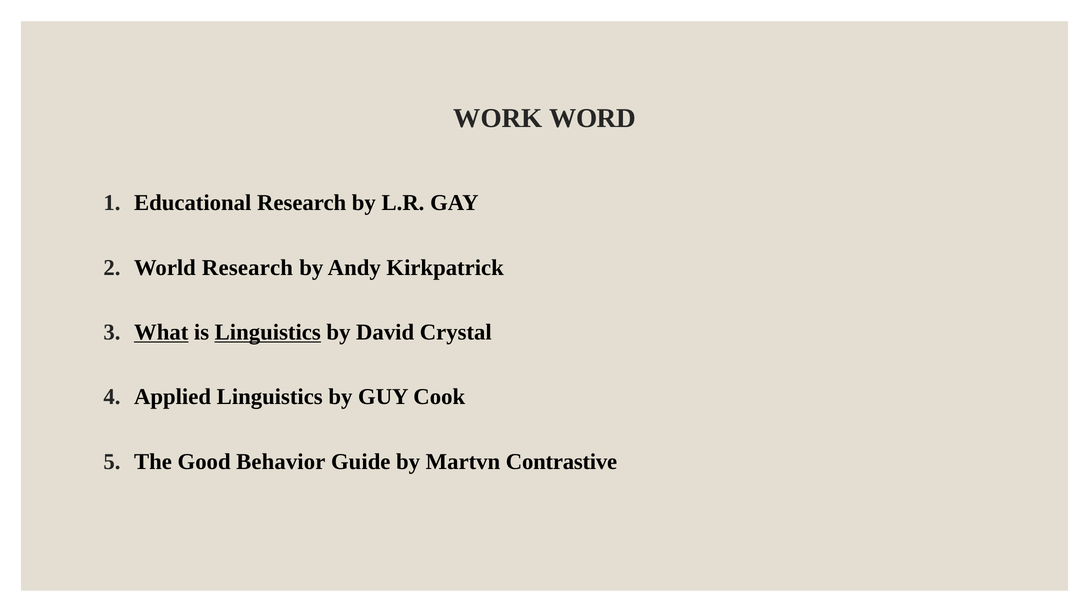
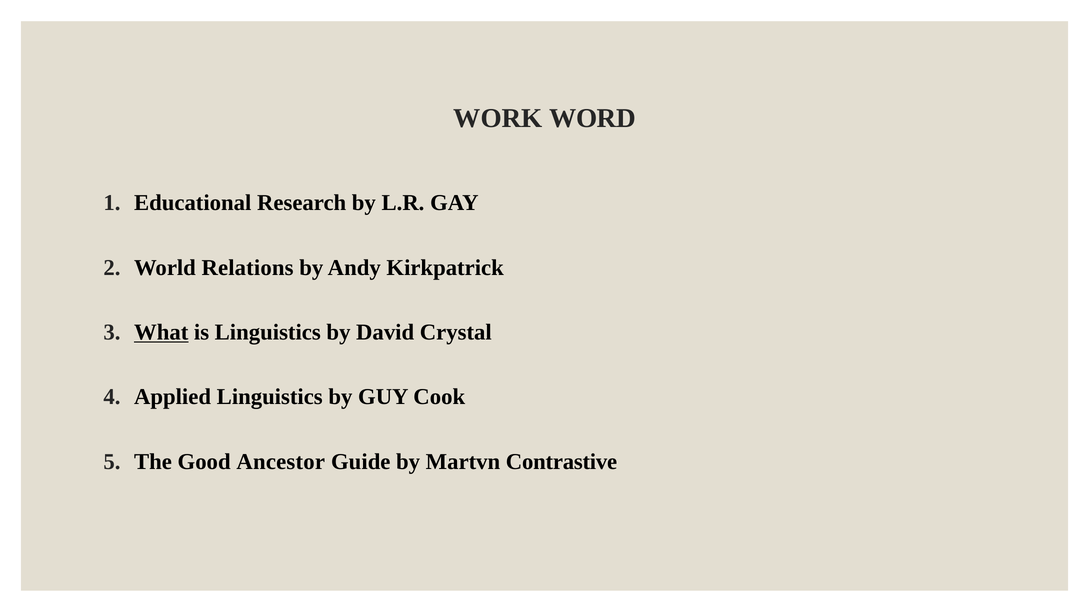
World Research: Research -> Relations
Linguistics at (268, 333) underline: present -> none
Behavior: Behavior -> Ancestor
